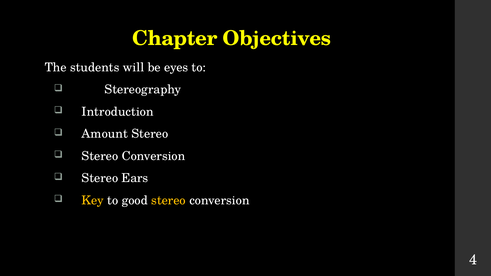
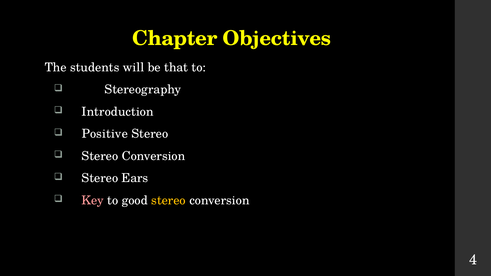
eyes: eyes -> that
Amount: Amount -> Positive
Key colour: yellow -> pink
